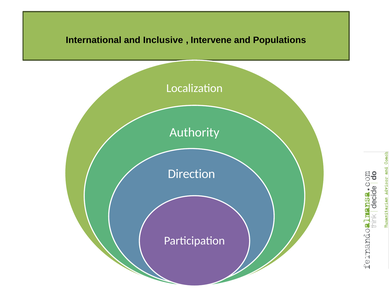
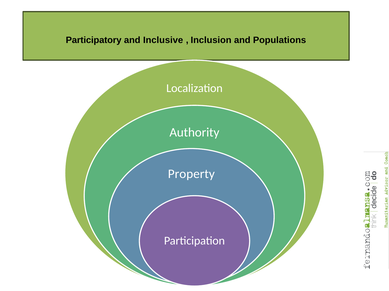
International: International -> Participatory
Intervene: Intervene -> Inclusion
Direction: Direction -> Property
